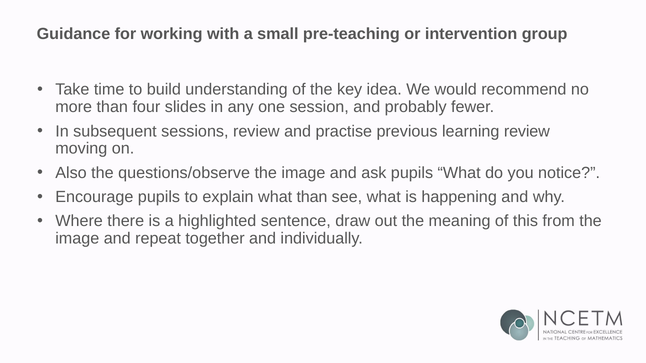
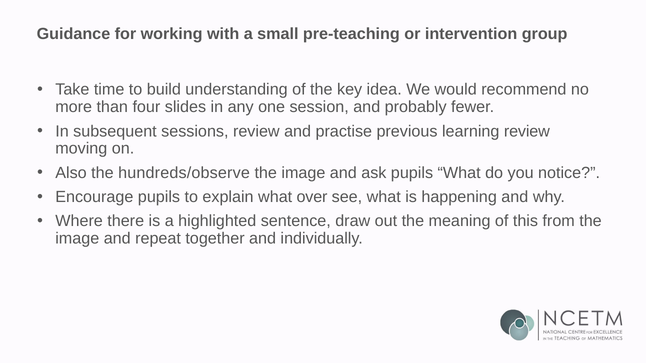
questions/observe: questions/observe -> hundreds/observe
what than: than -> over
